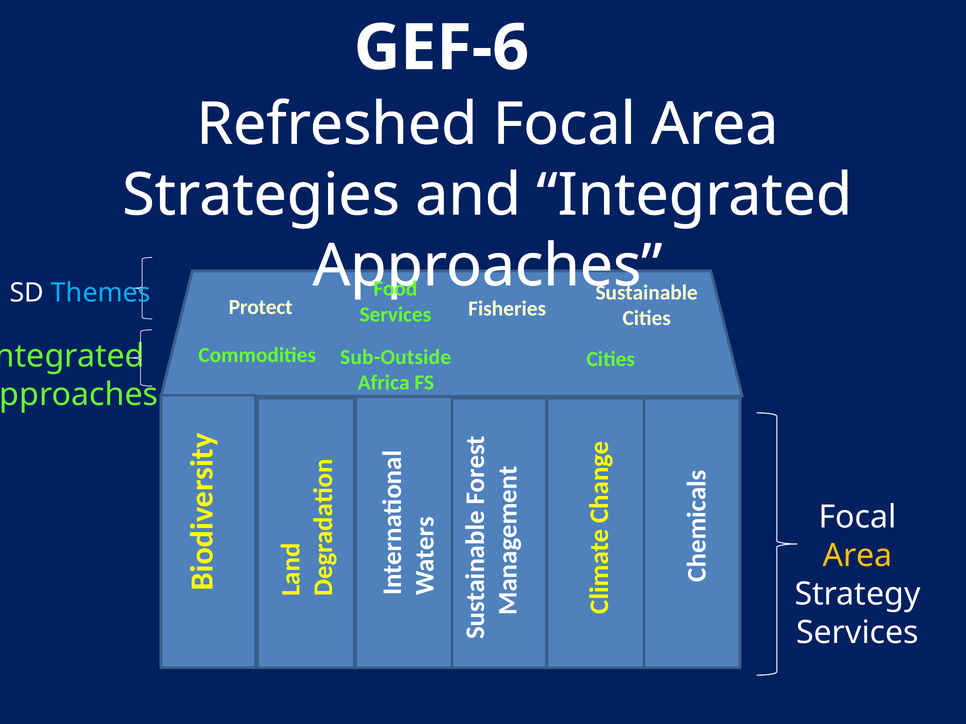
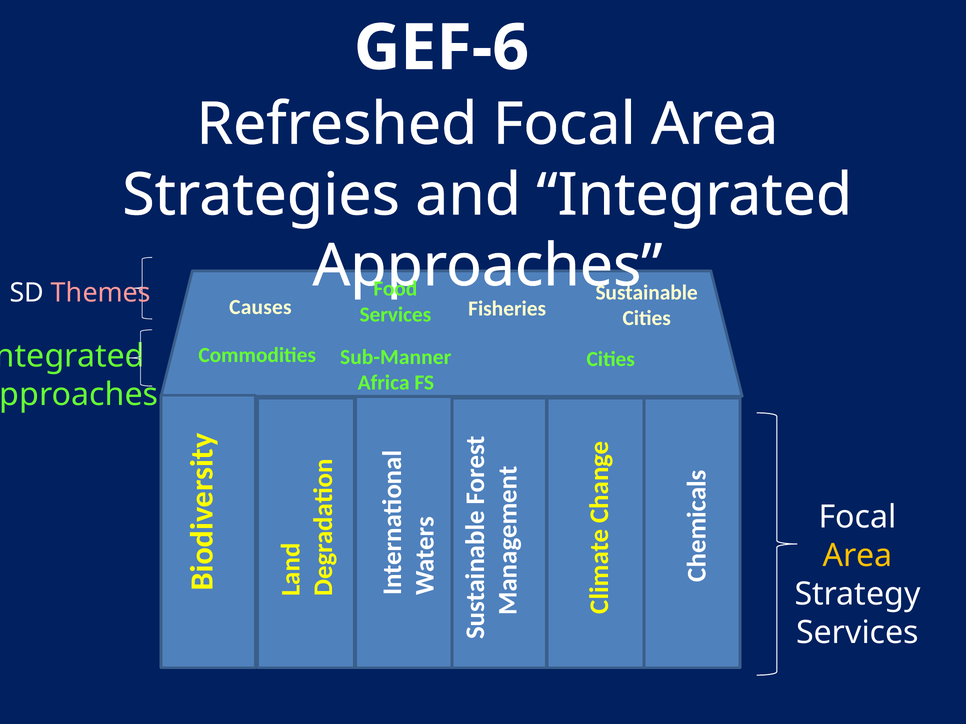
Themes colour: light blue -> pink
Protect: Protect -> Causes
Sub-Outside: Sub-Outside -> Sub-Manner
